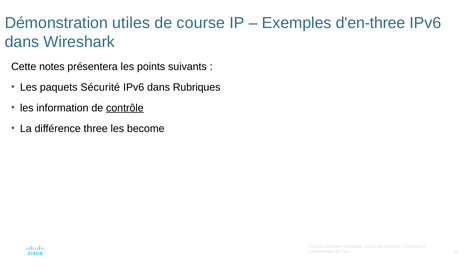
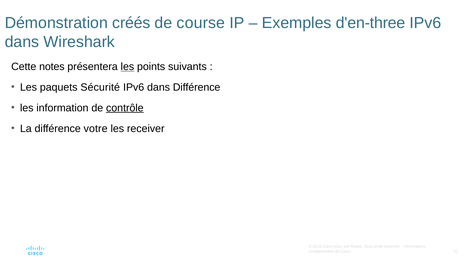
utiles: utiles -> créés
les at (127, 67) underline: none -> present
dans Rubriques: Rubriques -> Différence
three: three -> votre
become: become -> receiver
